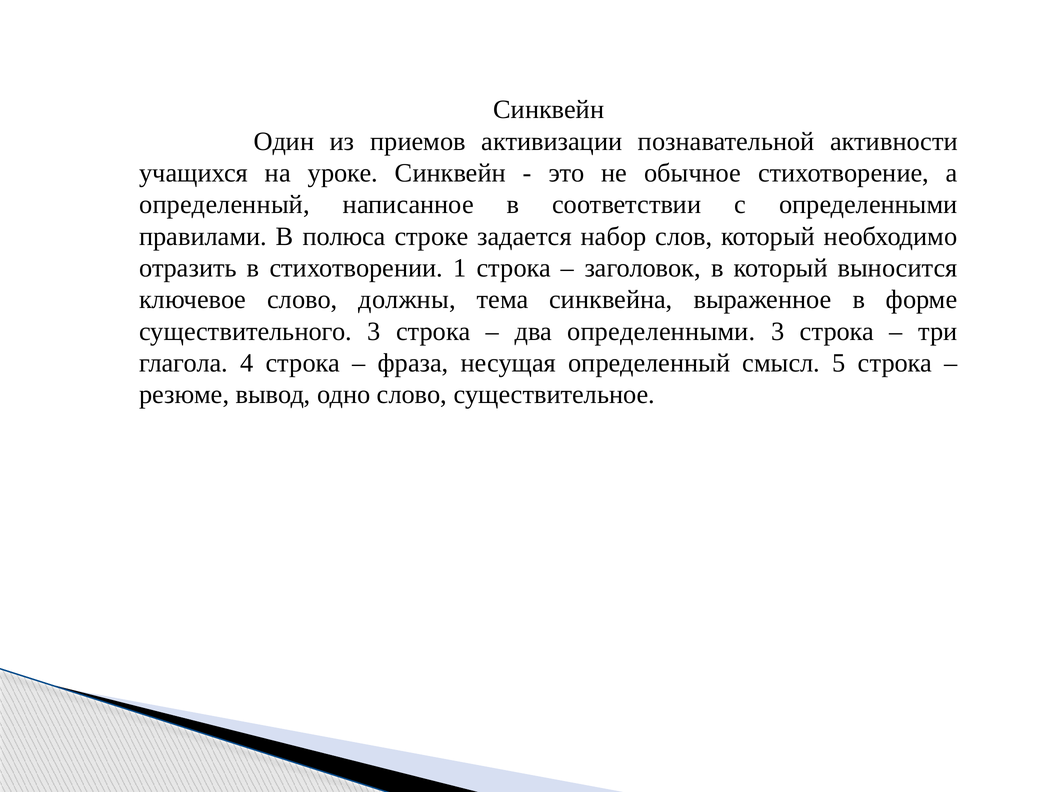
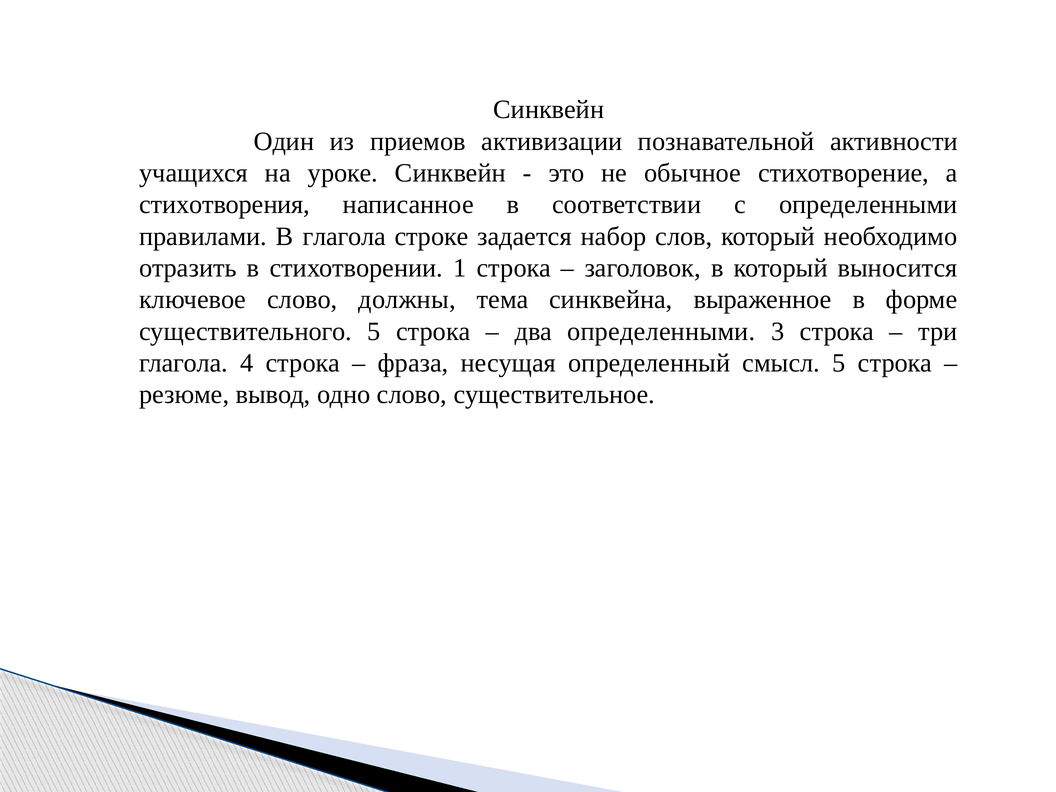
определенный at (224, 205): определенный -> стихотворения
В полюса: полюса -> глагола
существительного 3: 3 -> 5
